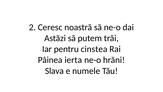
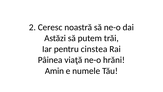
ierta: ierta -> viaţă
Slava: Slava -> Amin
